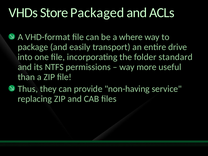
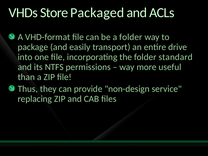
a where: where -> folder
non-having: non-having -> non-design
